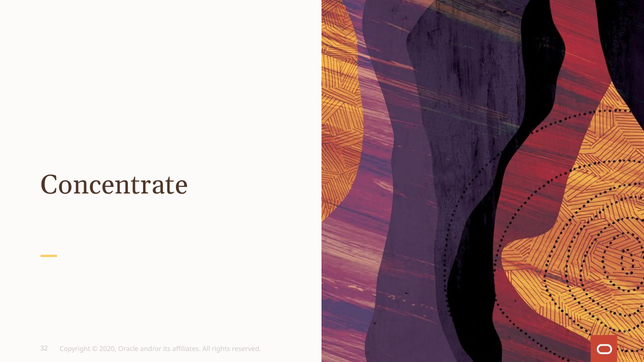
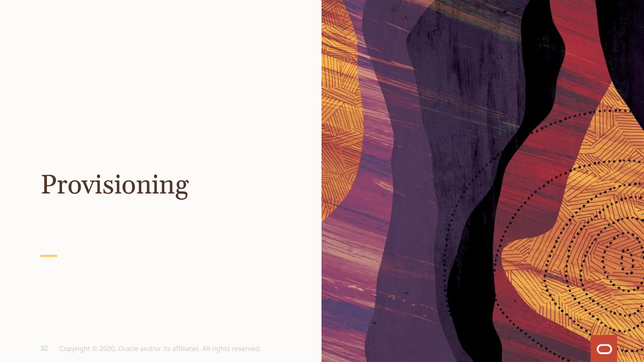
Concentrate: Concentrate -> Provisioning
